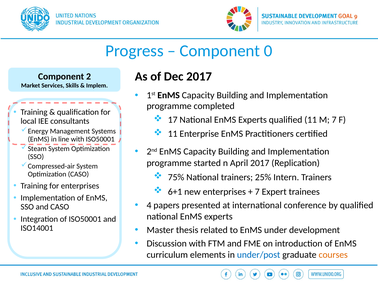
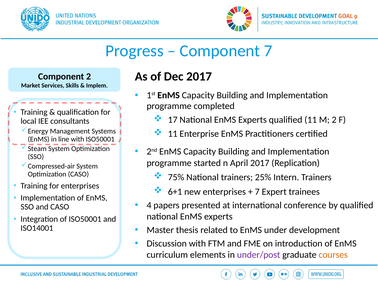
Component 0: 0 -> 7
M 7: 7 -> 2
under/post colour: blue -> purple
